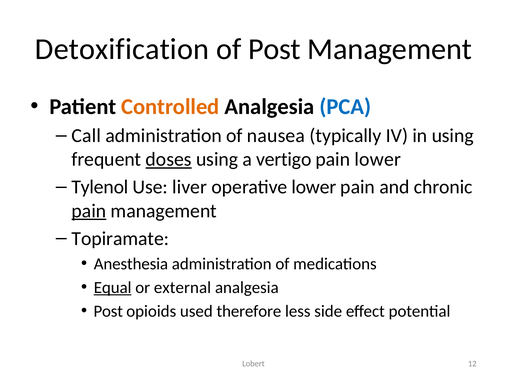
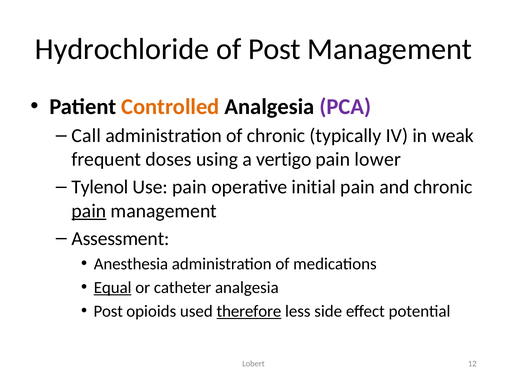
Detoxification: Detoxification -> Hydrochloride
PCA colour: blue -> purple
of nausea: nausea -> chronic
in using: using -> weak
doses underline: present -> none
Use liver: liver -> pain
operative lower: lower -> initial
Topiramate: Topiramate -> Assessment
external: external -> catheter
therefore underline: none -> present
